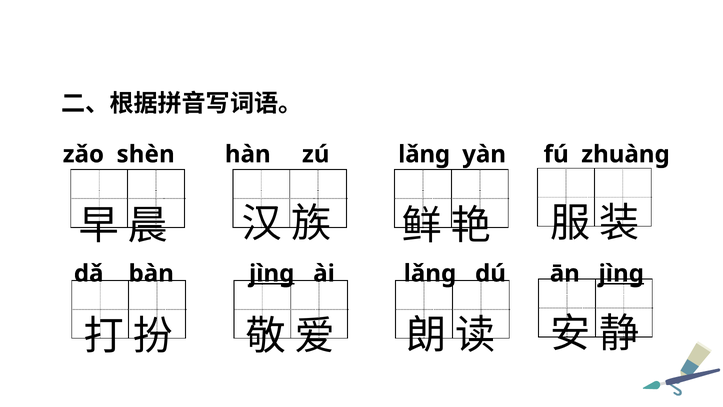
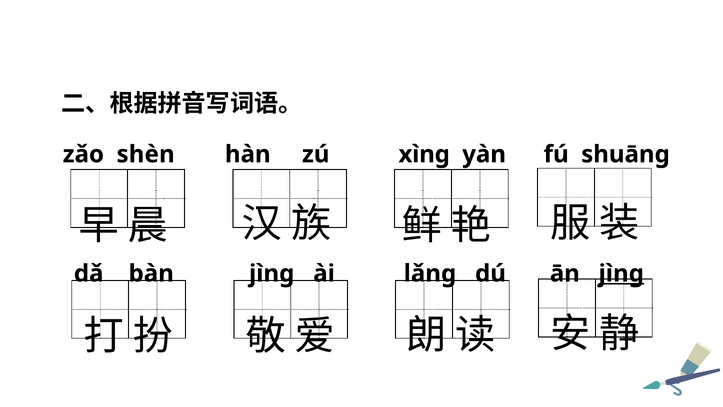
zú lǎng: lǎng -> xìng
zhuàng: zhuàng -> shuāng
jìng at (272, 273) underline: present -> none
